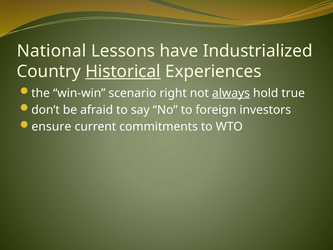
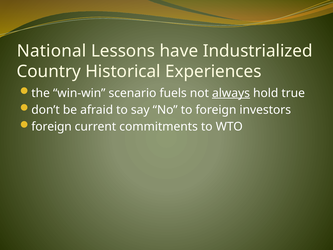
Historical underline: present -> none
right: right -> fuels
ensure at (51, 127): ensure -> foreign
